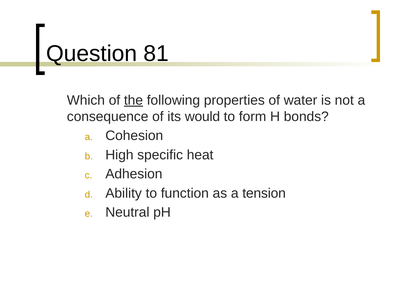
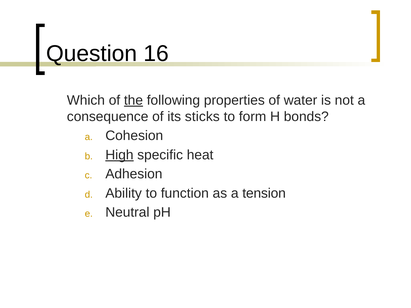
81: 81 -> 16
would: would -> sticks
High underline: none -> present
